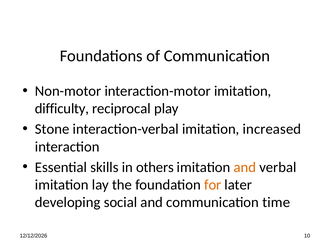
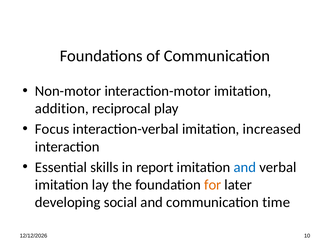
difficulty: difficulty -> addition
Stone: Stone -> Focus
others: others -> report
and at (245, 168) colour: orange -> blue
